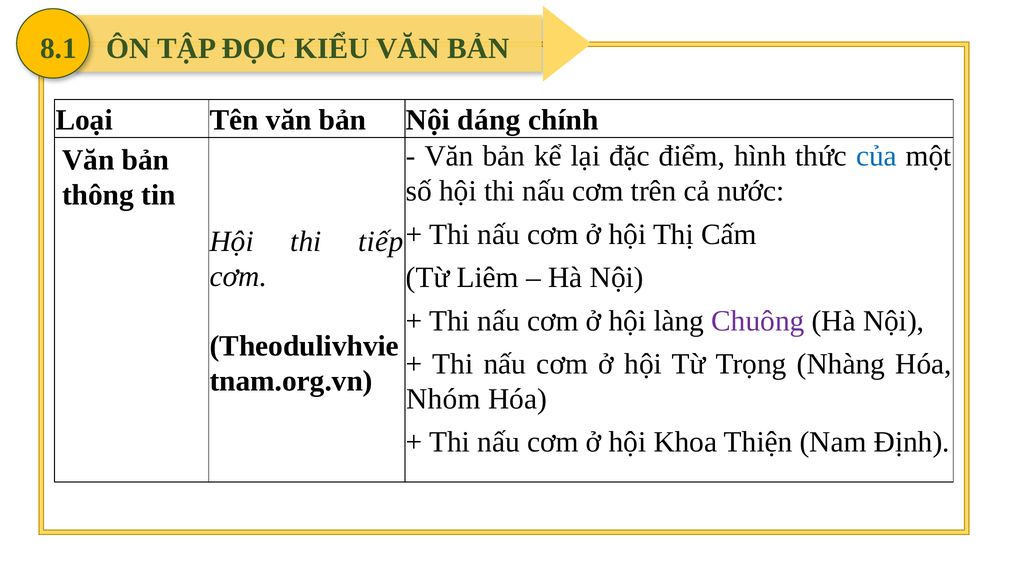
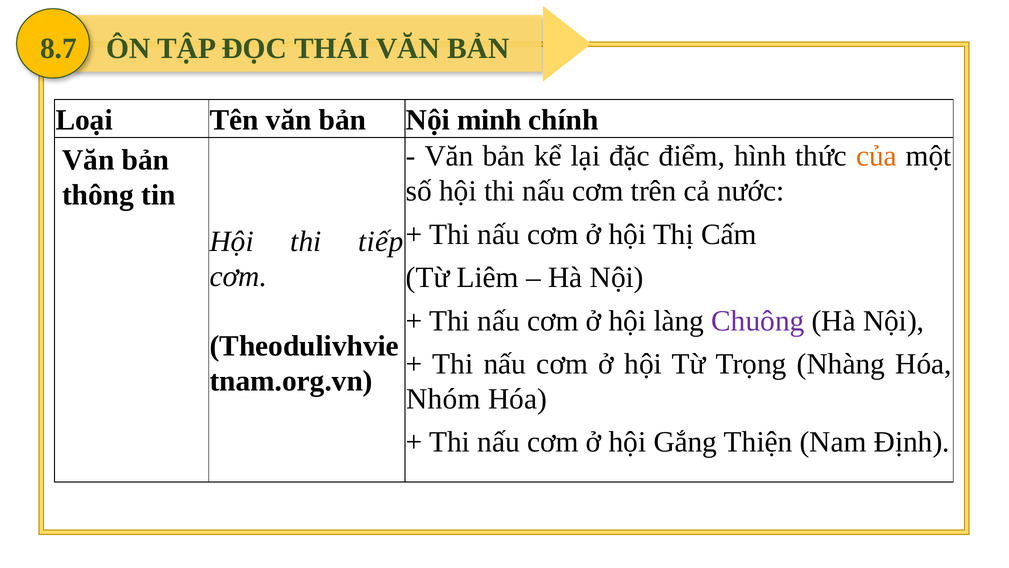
8.1: 8.1 -> 8.7
KIỂU: KIỂU -> THÁI
dáng: dáng -> minh
của colour: blue -> orange
Khoa: Khoa -> Gắng
